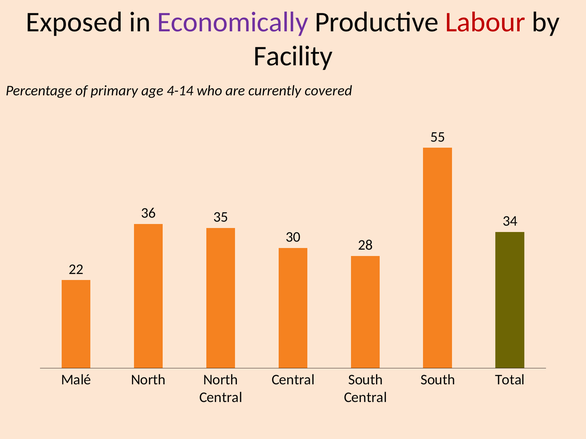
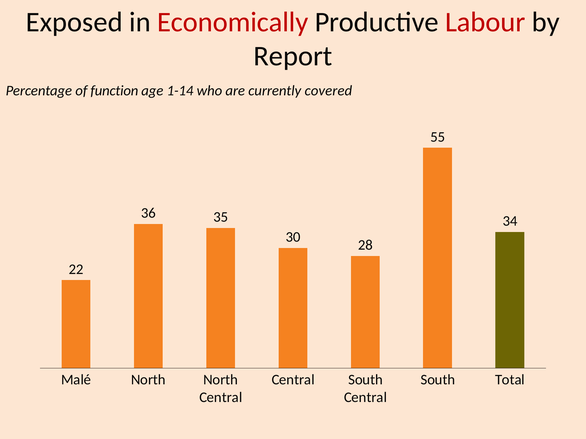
Economically colour: purple -> red
Facility: Facility -> Report
primary: primary -> function
4-14: 4-14 -> 1-14
